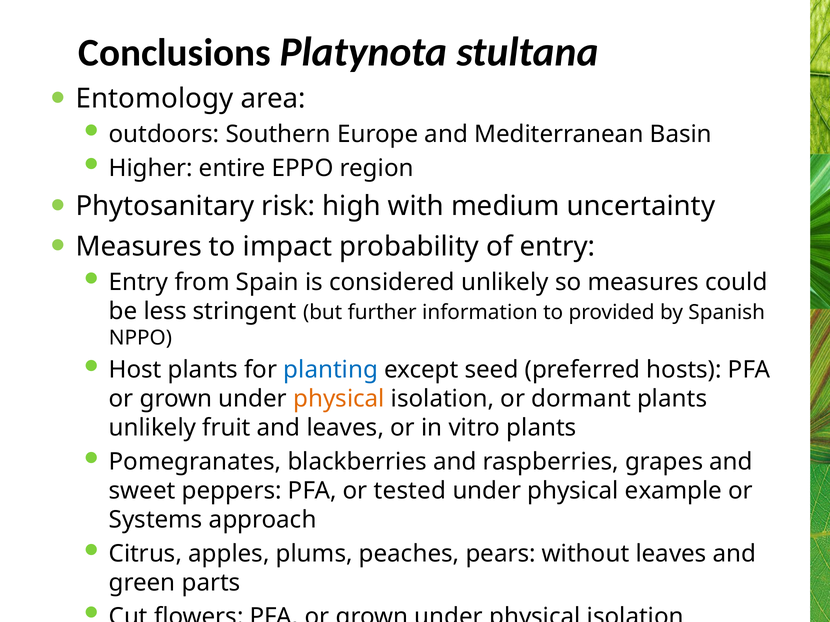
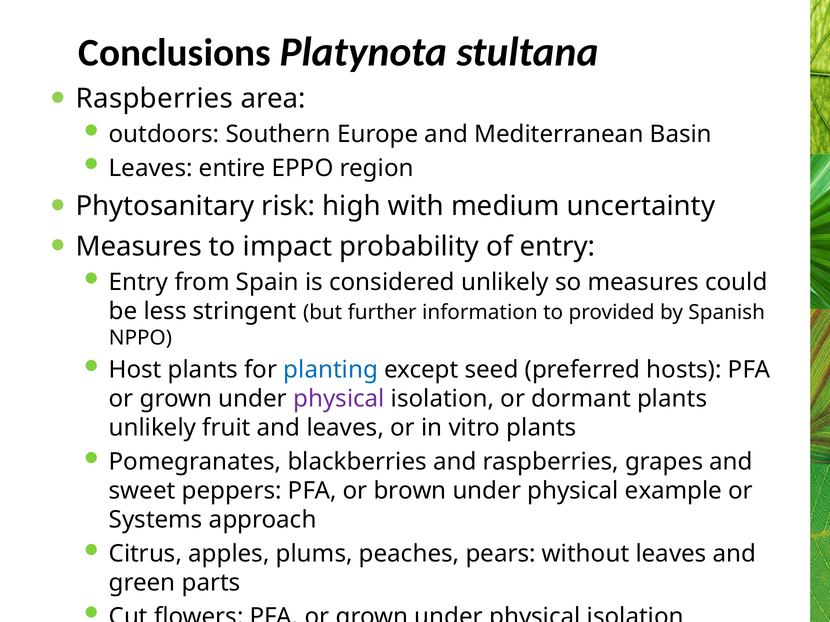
Entomology at (155, 99): Entomology -> Raspberries
Higher at (151, 168): Higher -> Leaves
physical at (339, 399) colour: orange -> purple
tested: tested -> brown
